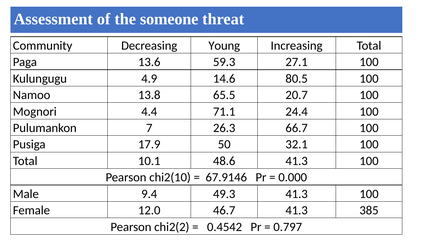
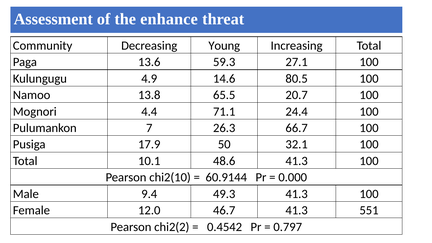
someone: someone -> enhance
67.9146: 67.9146 -> 60.9144
385: 385 -> 551
